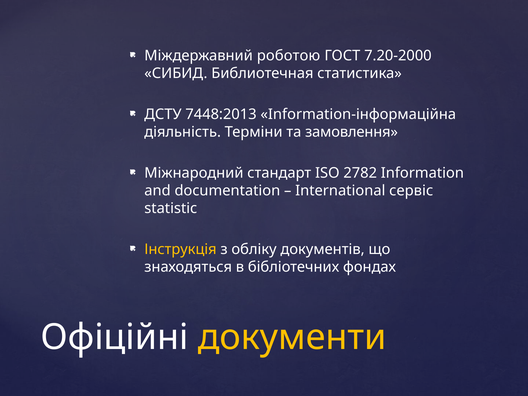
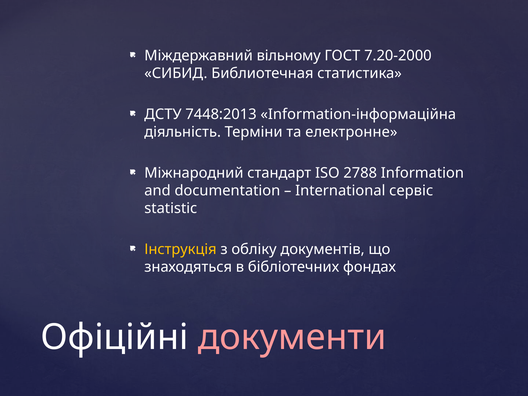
роботою: роботою -> вільному
замовлення: замовлення -> електронне
2782: 2782 -> 2788
документи colour: yellow -> pink
